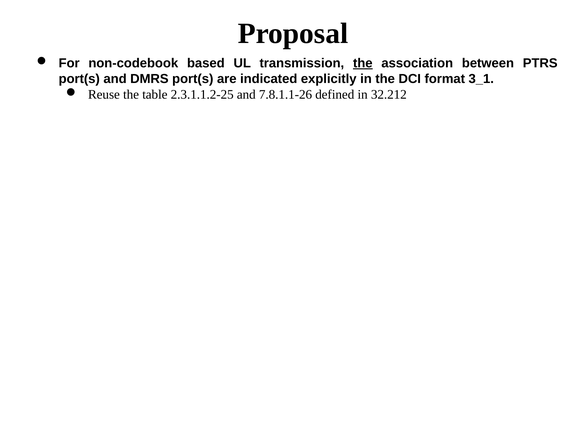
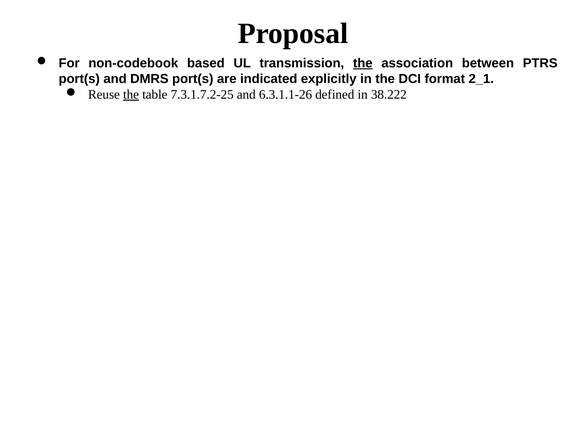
3_1: 3_1 -> 2_1
the at (131, 95) underline: none -> present
2.3.1.1.2-25: 2.3.1.1.2-25 -> 7.3.1.7.2-25
7.8.1.1-26: 7.8.1.1-26 -> 6.3.1.1-26
32.212: 32.212 -> 38.222
